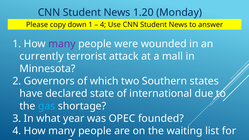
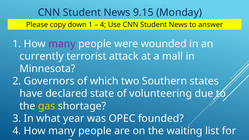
1.20: 1.20 -> 9.15
international: international -> volunteering
gas colour: light blue -> yellow
